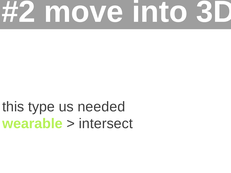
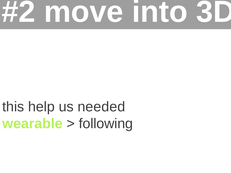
type: type -> help
intersect: intersect -> following
